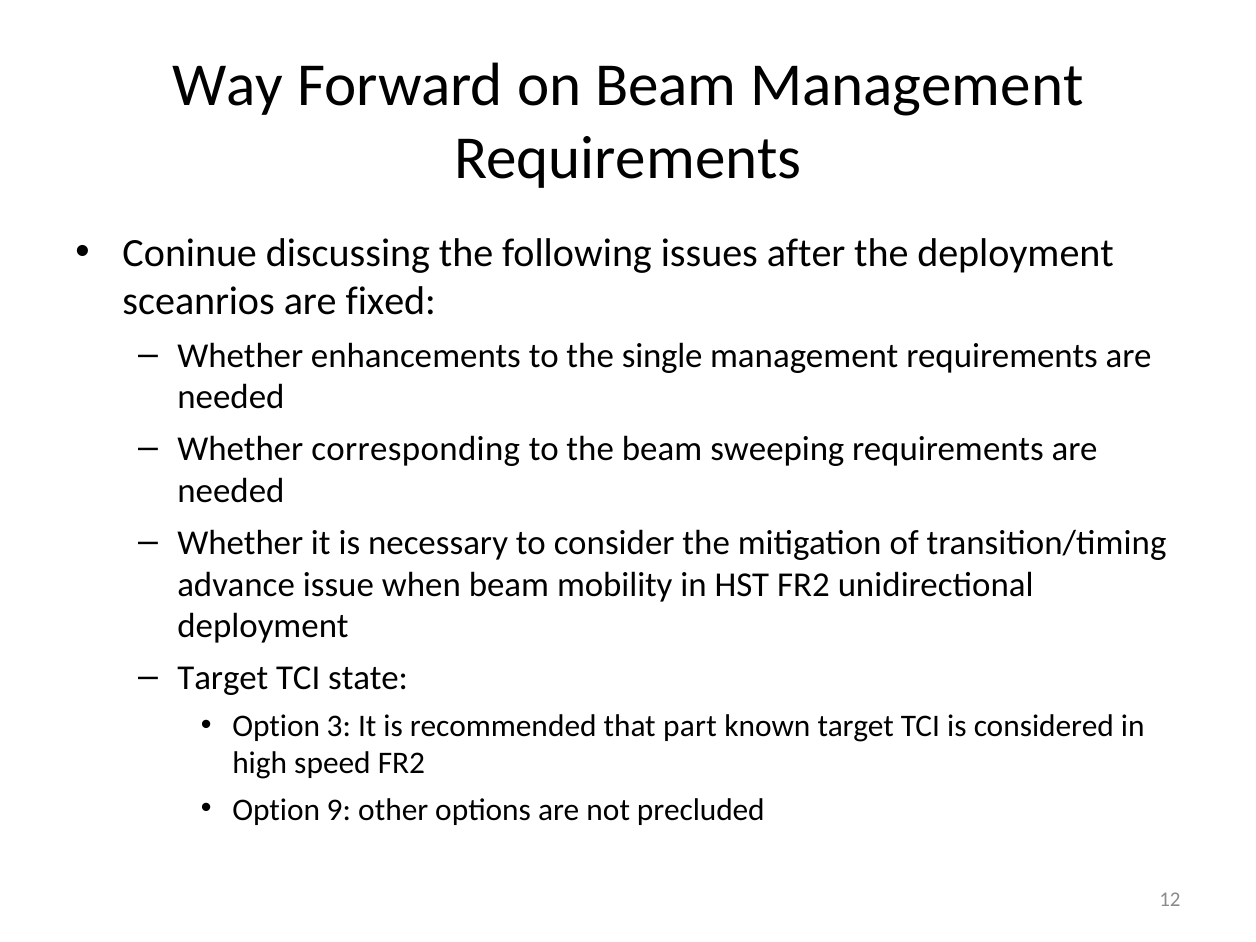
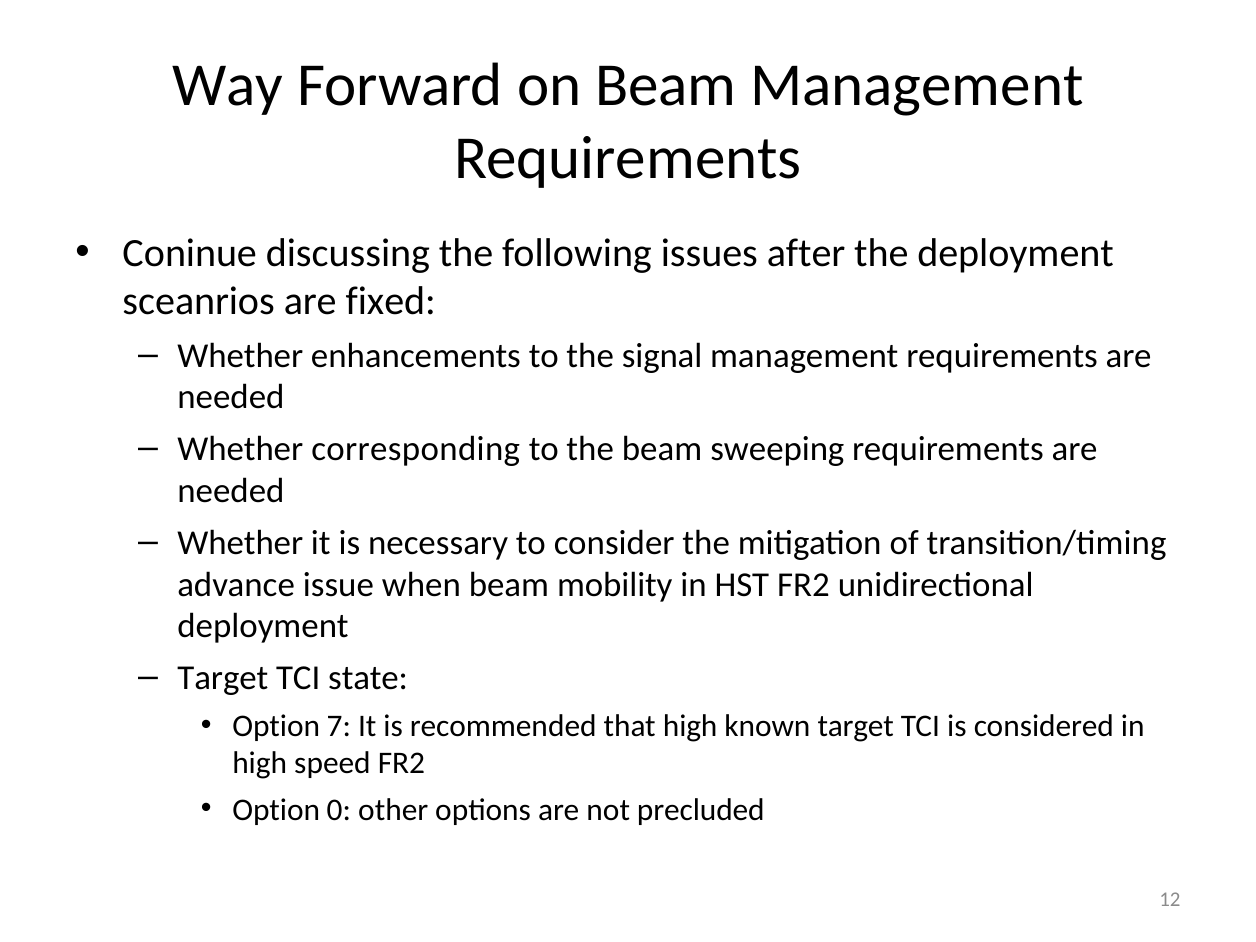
single: single -> signal
3: 3 -> 7
that part: part -> high
9: 9 -> 0
